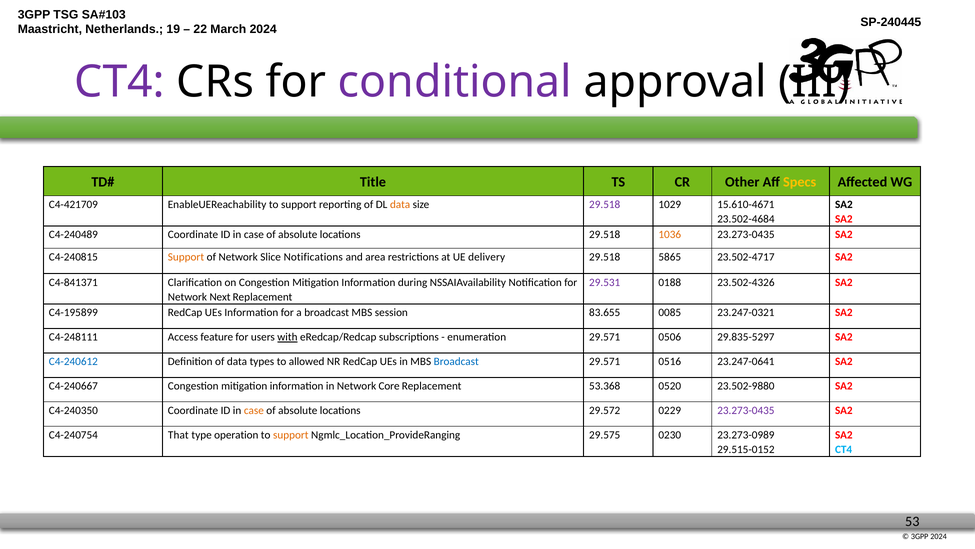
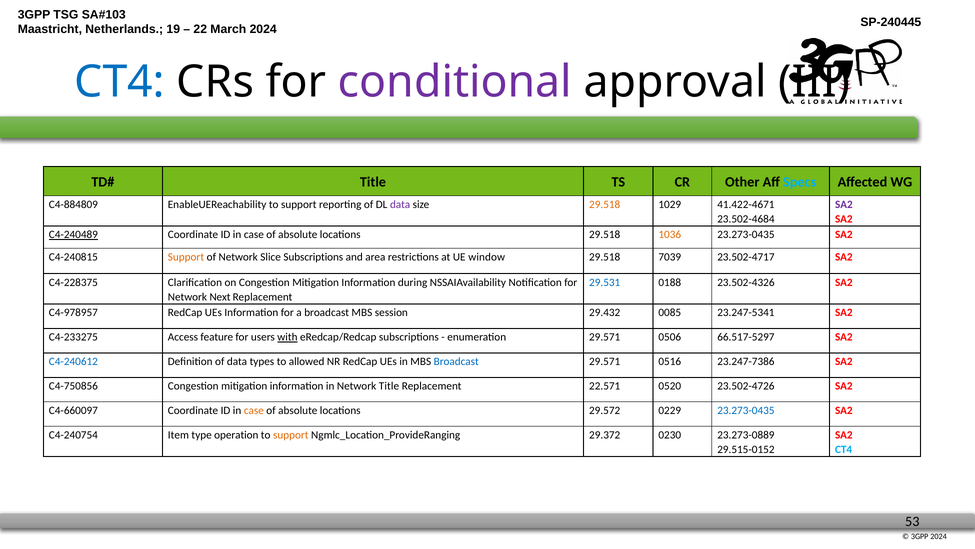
CT4 at (120, 82) colour: purple -> blue
Specs colour: yellow -> light blue
C4-421709: C4-421709 -> C4-884809
data at (400, 204) colour: orange -> purple
29.518 at (605, 204) colour: purple -> orange
15.610-4671: 15.610-4671 -> 41.422-4671
SA2 at (844, 204) colour: black -> purple
C4-240489 underline: none -> present
Slice Notifications: Notifications -> Subscriptions
delivery: delivery -> window
5865: 5865 -> 7039
C4-841371: C4-841371 -> C4-228375
29.531 colour: purple -> blue
C4-195899: C4-195899 -> C4-978957
83.655: 83.655 -> 29.432
23.247-0321: 23.247-0321 -> 23.247-5341
C4-248111: C4-248111 -> C4-233275
29.835-5297: 29.835-5297 -> 66.517-5297
23.247-0641: 23.247-0641 -> 23.247-7386
C4-240667: C4-240667 -> C4-750856
Network Core: Core -> Title
53.368: 53.368 -> 22.571
23.502-9880: 23.502-9880 -> 23.502-4726
C4-240350: C4-240350 -> C4-660097
23.273-0435 at (746, 410) colour: purple -> blue
That: That -> Item
29.575: 29.575 -> 29.372
23.273-0989: 23.273-0989 -> 23.273-0889
